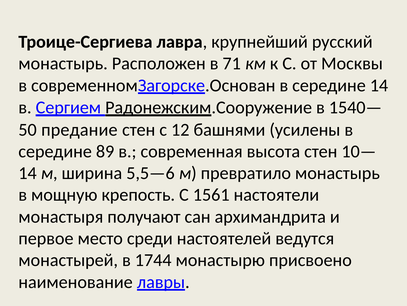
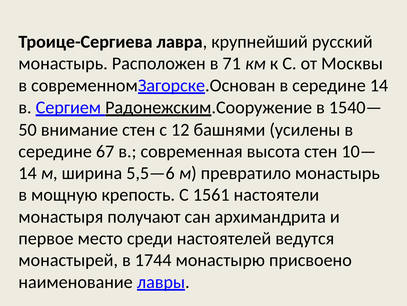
предание: предание -> внимание
89: 89 -> 67
